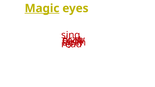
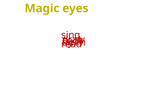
Magic underline: present -> none
